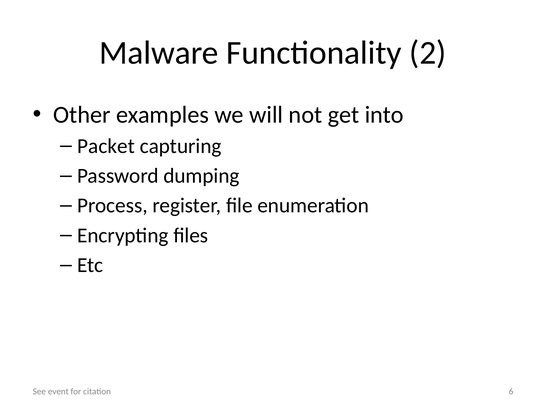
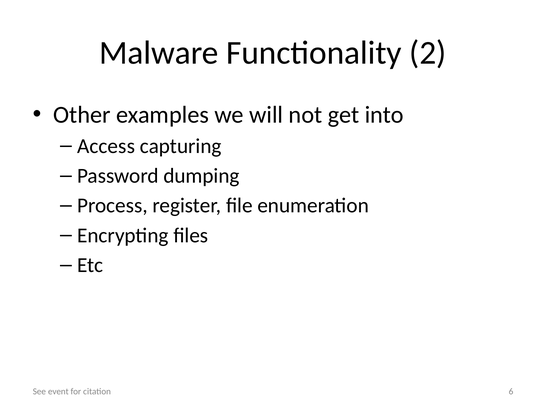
Packet: Packet -> Access
